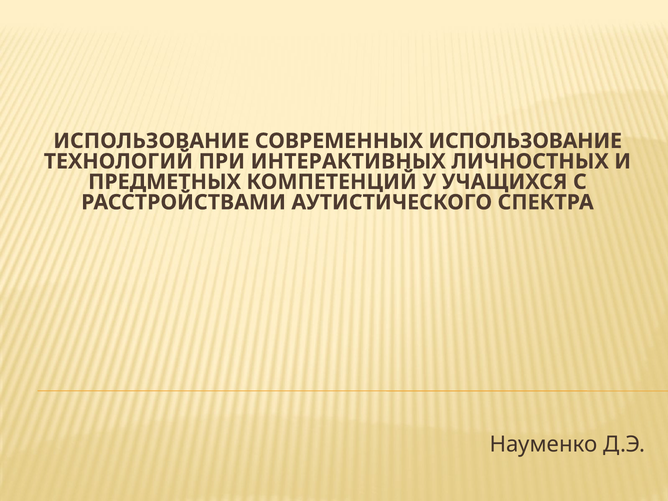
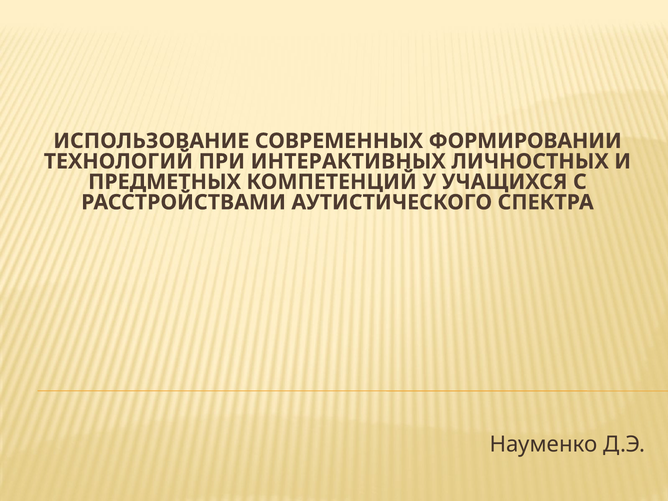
СОВРЕМЕННЫХ ИСПОЛЬЗОВАНИЕ: ИСПОЛЬЗОВАНИЕ -> ФОРМИРОВАНИИ
